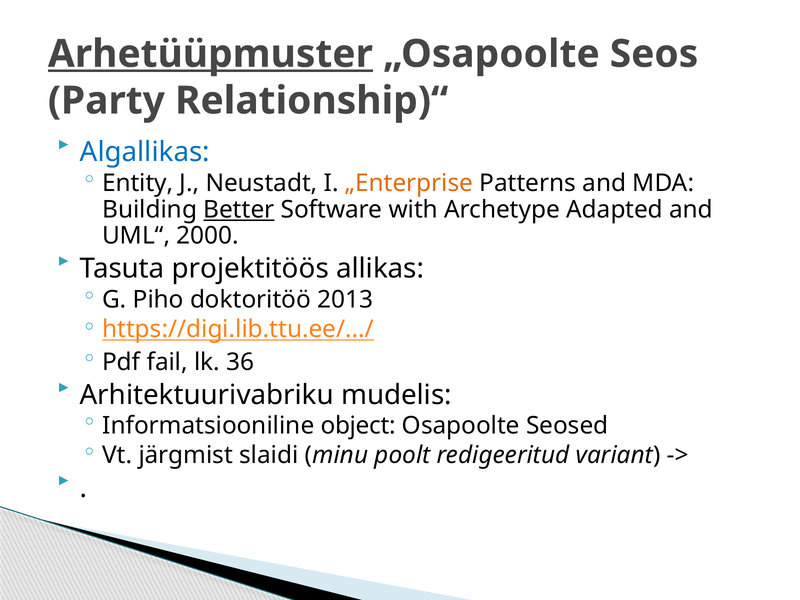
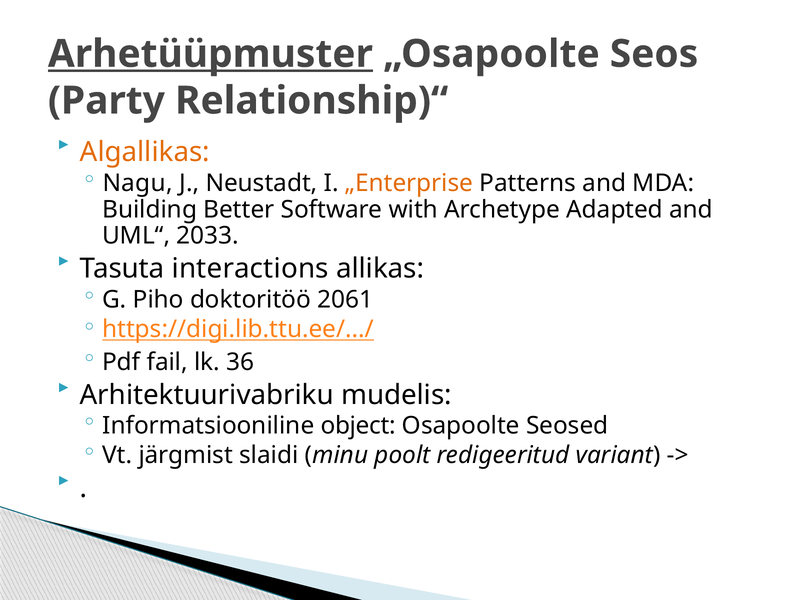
Algallikas colour: blue -> orange
Entity: Entity -> Nagu
Better underline: present -> none
2000: 2000 -> 2033
projektitöös: projektitöös -> interactions
2013: 2013 -> 2061
